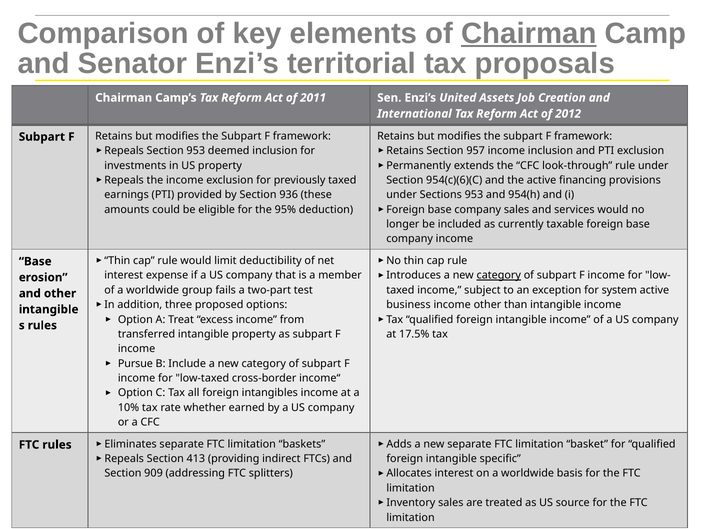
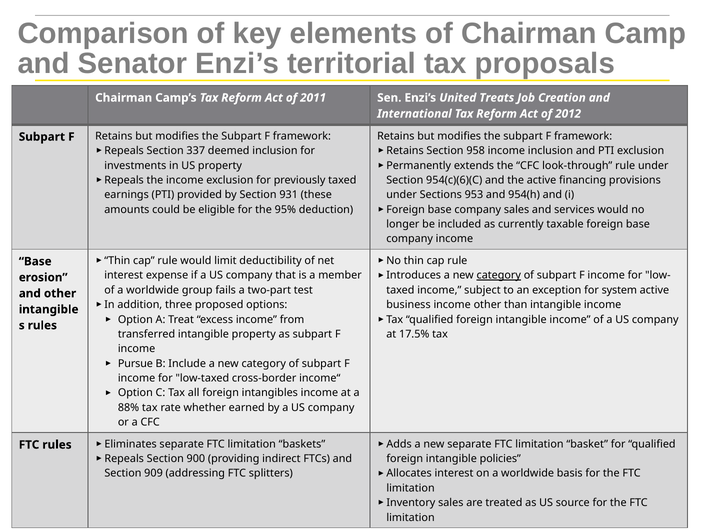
Chairman at (529, 33) underline: present -> none
Assets: Assets -> Treats
Section 953: 953 -> 337
957: 957 -> 958
936: 936 -> 931
10%: 10% -> 88%
413: 413 -> 900
specific: specific -> policies
